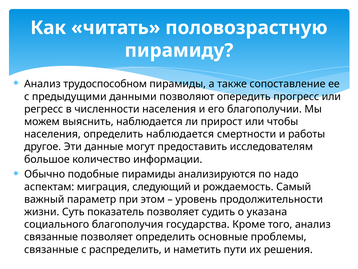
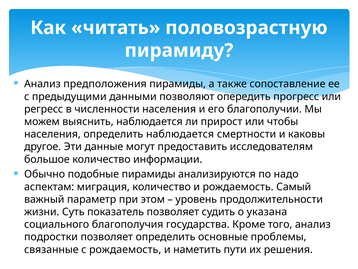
трудоспособном: трудоспособном -> предположения
работы: работы -> каковы
миграция следующий: следующий -> количество
связанные at (51, 237): связанные -> подростки
с распределить: распределить -> рождаемость
